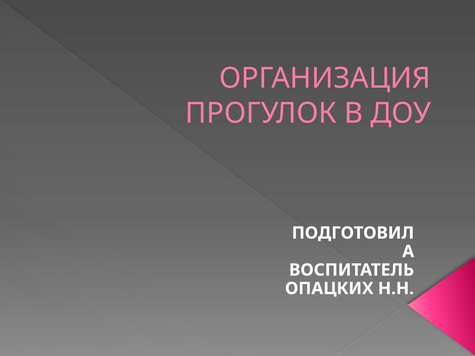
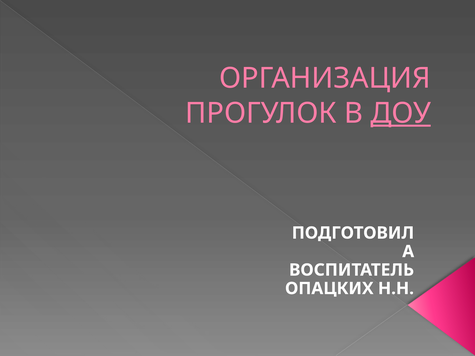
ДОУ underline: none -> present
